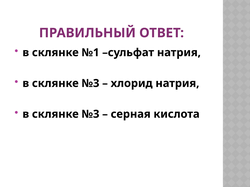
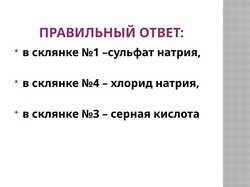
№3 at (90, 84): №3 -> №4
